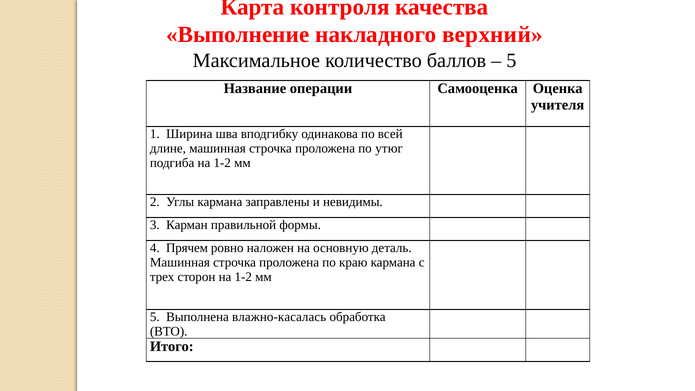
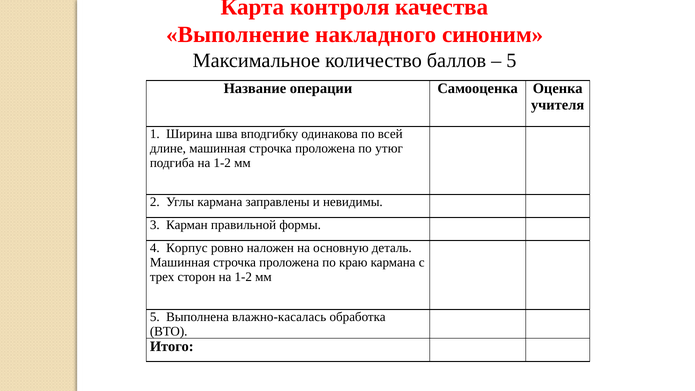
верхний: верхний -> синоним
Прячем: Прячем -> Корпус
